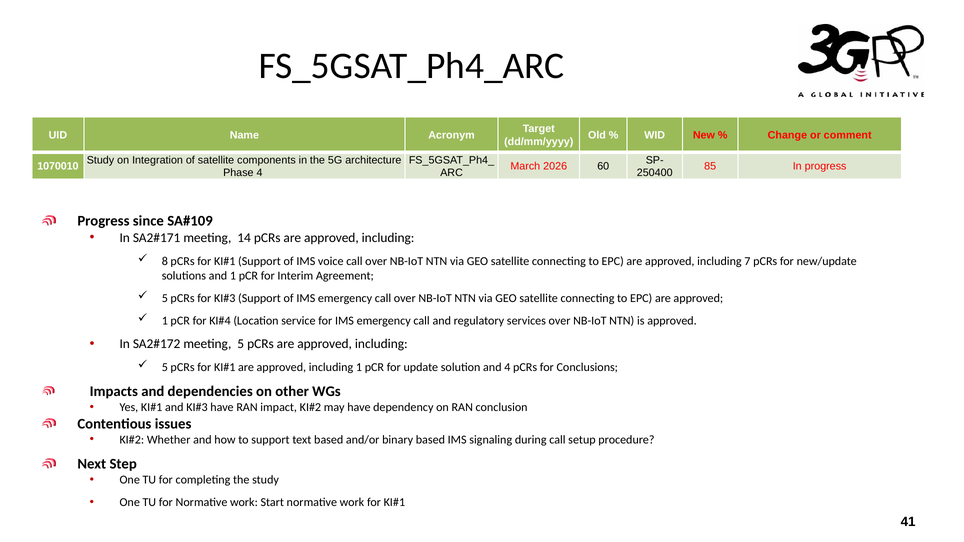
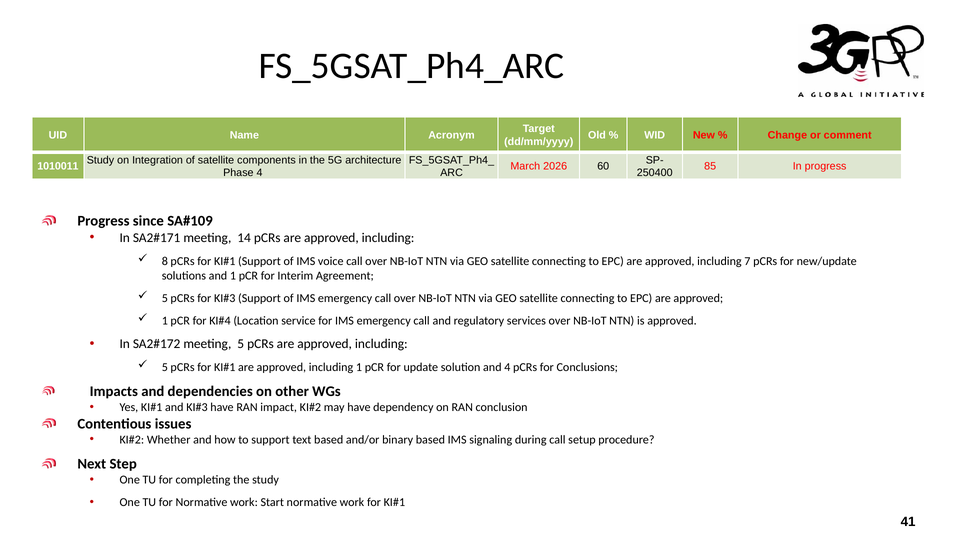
1070010: 1070010 -> 1010011
